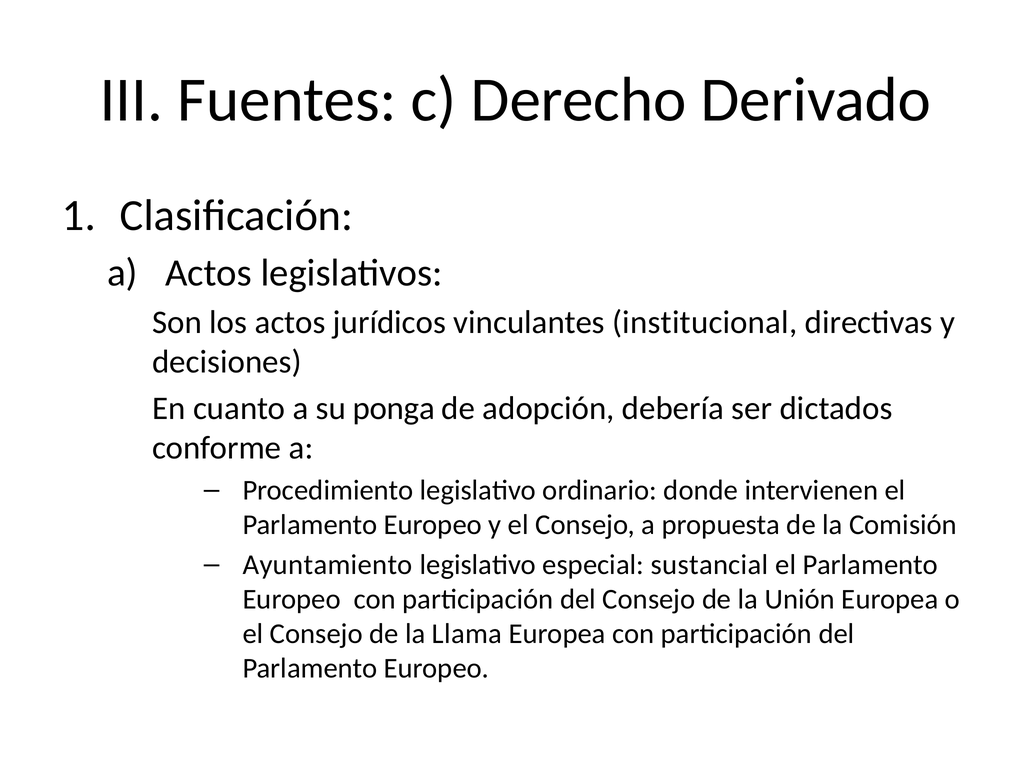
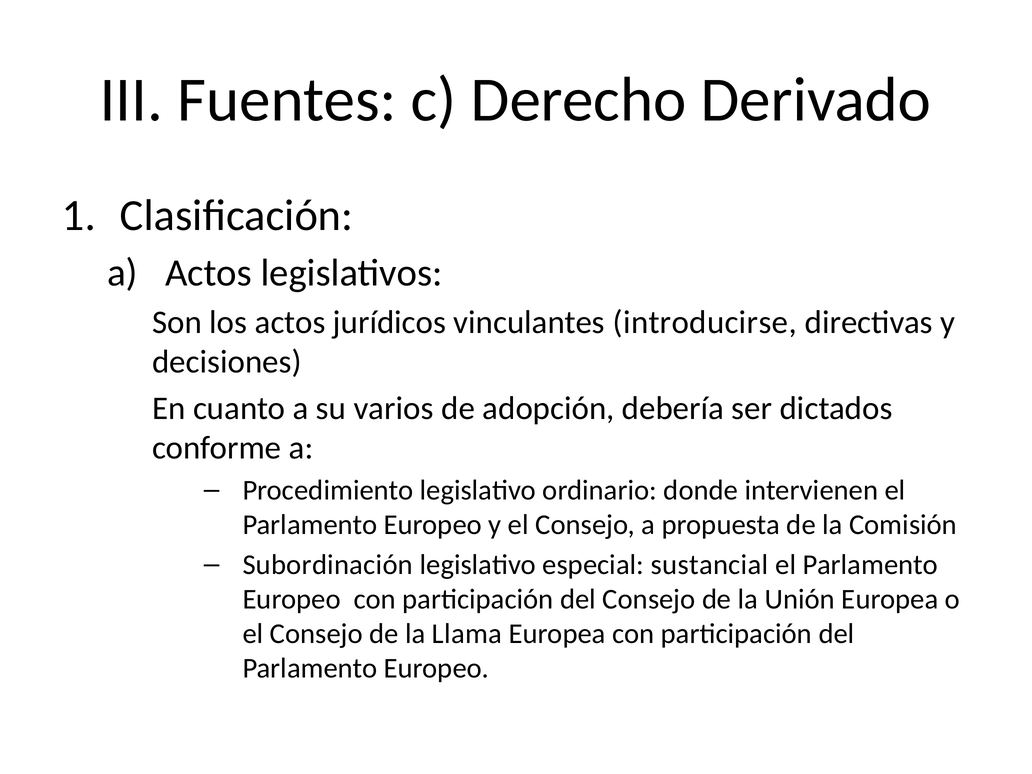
institucional: institucional -> introducirse
ponga: ponga -> varios
Ayuntamiento: Ayuntamiento -> Subordinación
